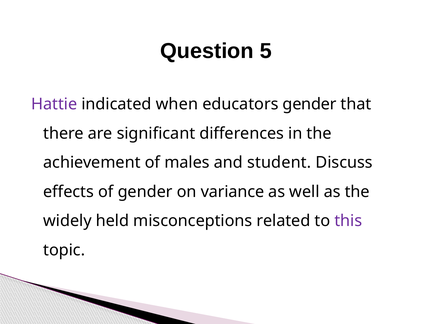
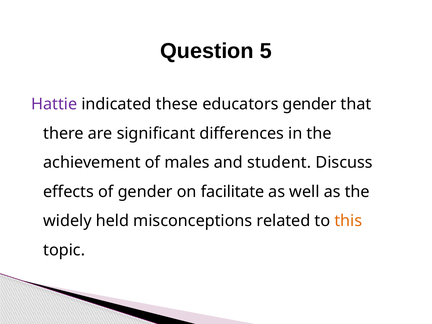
when: when -> these
variance: variance -> facilitate
this colour: purple -> orange
